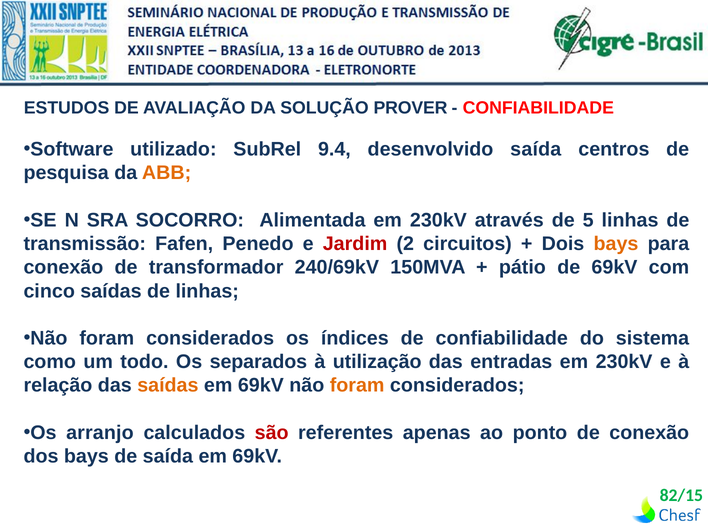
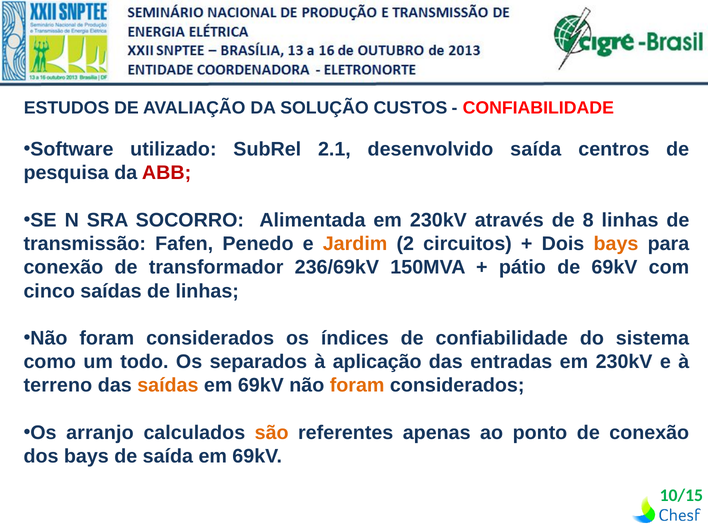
PROVER: PROVER -> CUSTOS
9.4: 9.4 -> 2.1
ABB colour: orange -> red
5: 5 -> 8
Jardim colour: red -> orange
240/69kV: 240/69kV -> 236/69kV
utilização: utilização -> aplicação
relação: relação -> terreno
são colour: red -> orange
82/15: 82/15 -> 10/15
